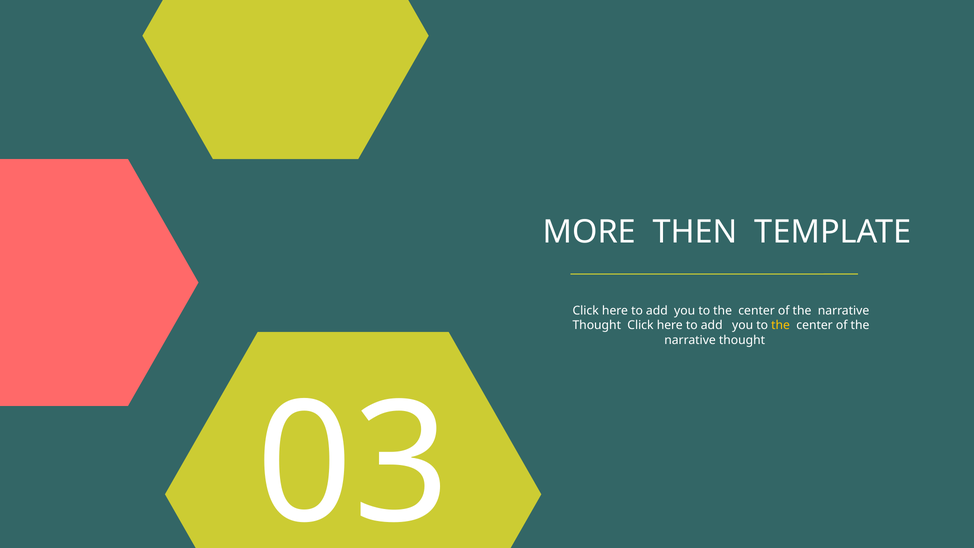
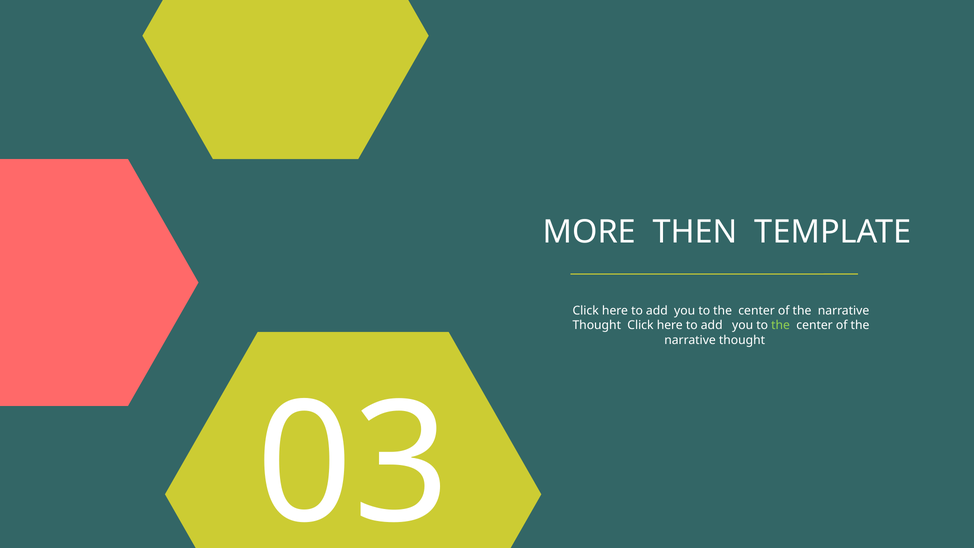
the at (781, 325) colour: yellow -> light green
